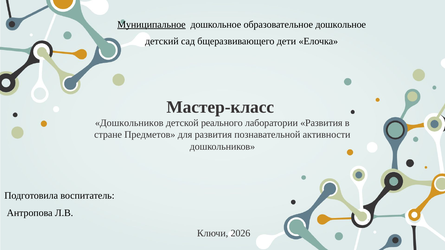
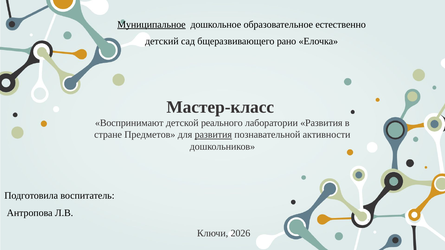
образовательное дошкольное: дошкольное -> естественно
дети: дети -> рано
Дошкольников at (129, 123): Дошкольников -> Воспринимают
развития at (213, 135) underline: none -> present
